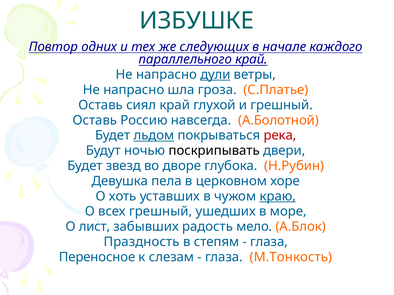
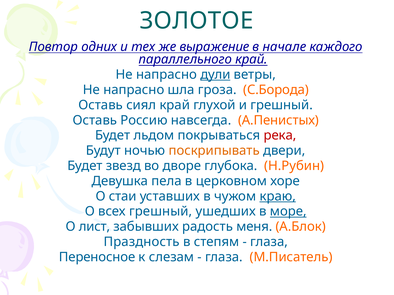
ИЗБУШКЕ: ИЗБУШКЕ -> ЗОЛОТОЕ
следующих: следующих -> выражение
С.Платье: С.Платье -> С.Борода
А.Болотной: А.Болотной -> А.Пенистых
льдом underline: present -> none
поскрипывать colour: black -> orange
хоть: хоть -> стаи
море underline: none -> present
мело: мело -> меня
М.Тонкость: М.Тонкость -> М.Писатель
